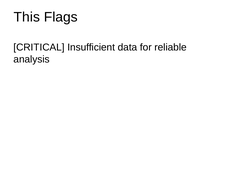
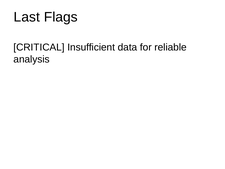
This: This -> Last
